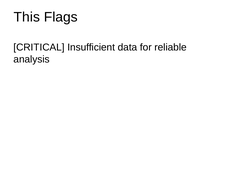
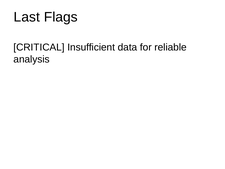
This: This -> Last
